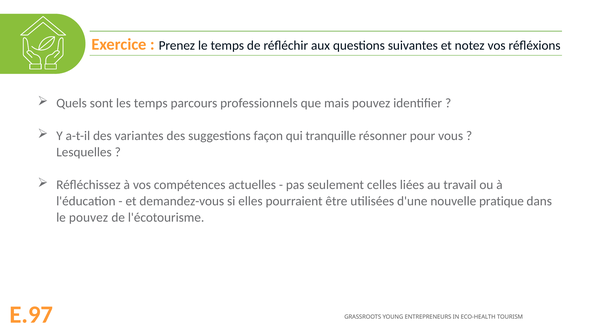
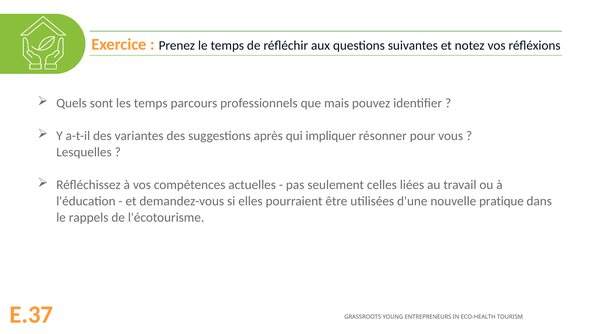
façon: façon -> après
tranquille: tranquille -> impliquer
le pouvez: pouvez -> rappels
E.97: E.97 -> E.37
